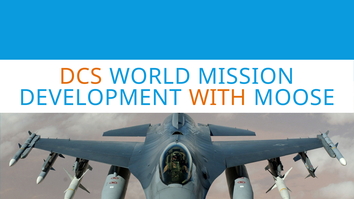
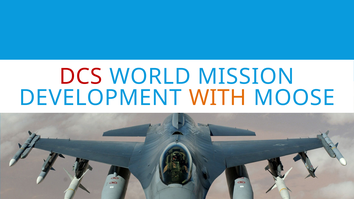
DCS colour: orange -> red
